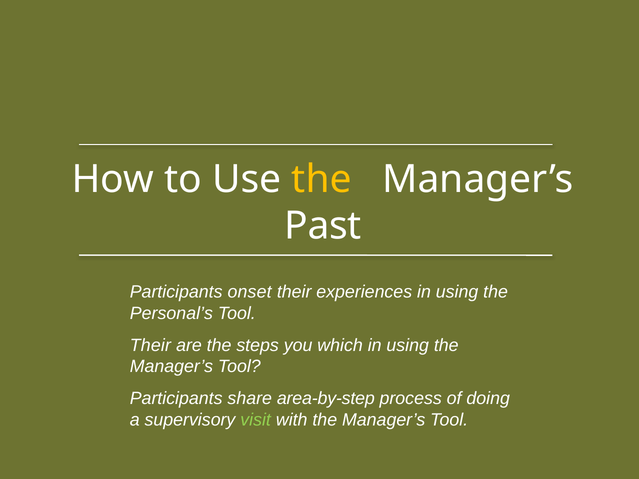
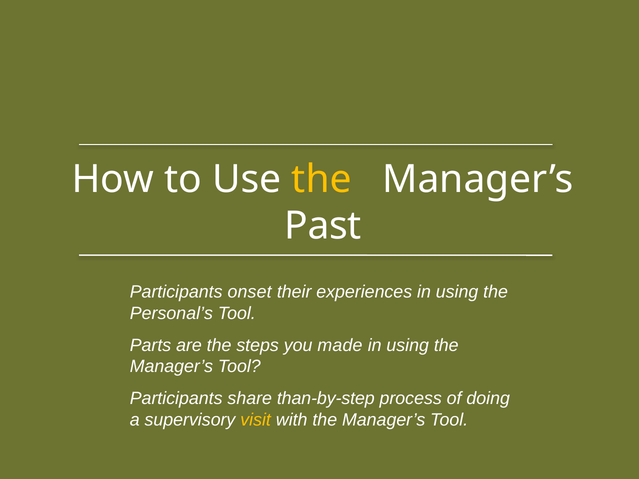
Their at (150, 345): Their -> Parts
which: which -> made
area-by-step: area-by-step -> than-by-step
visit colour: light green -> yellow
